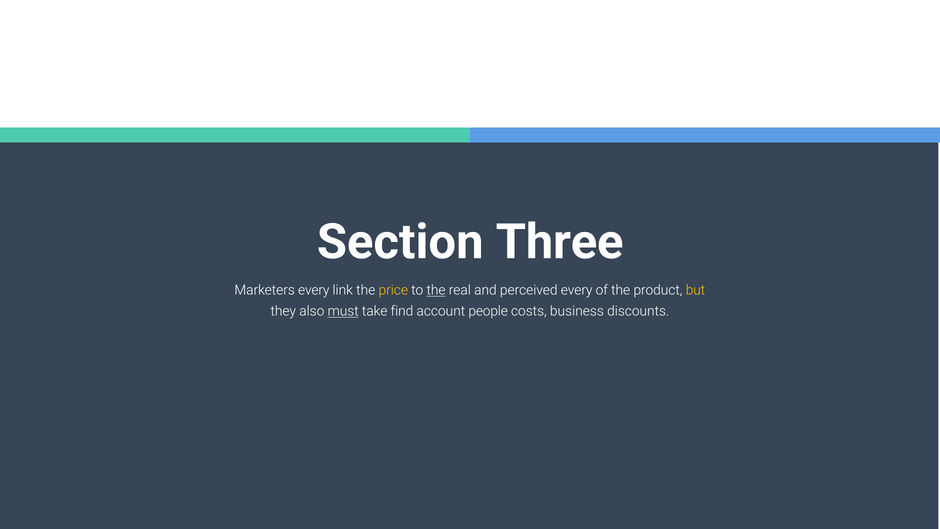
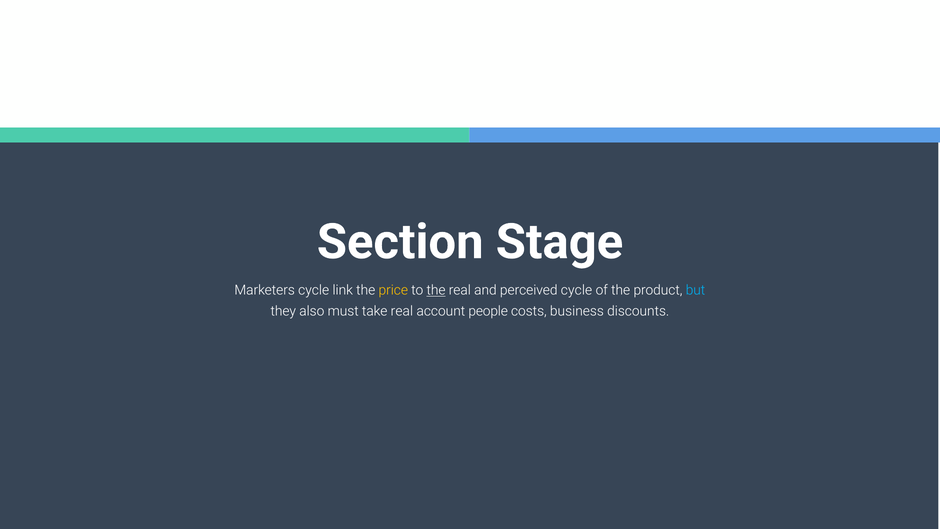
Three: Three -> Stage
Marketers every: every -> cycle
perceived every: every -> cycle
but colour: yellow -> light blue
must underline: present -> none
take find: find -> real
